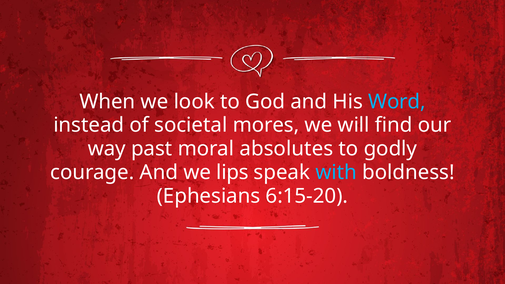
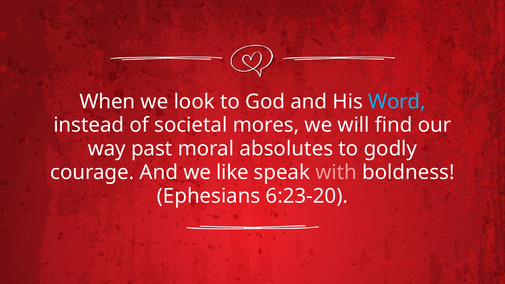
lips: lips -> like
with colour: light blue -> pink
6:15-20: 6:15-20 -> 6:23-20
